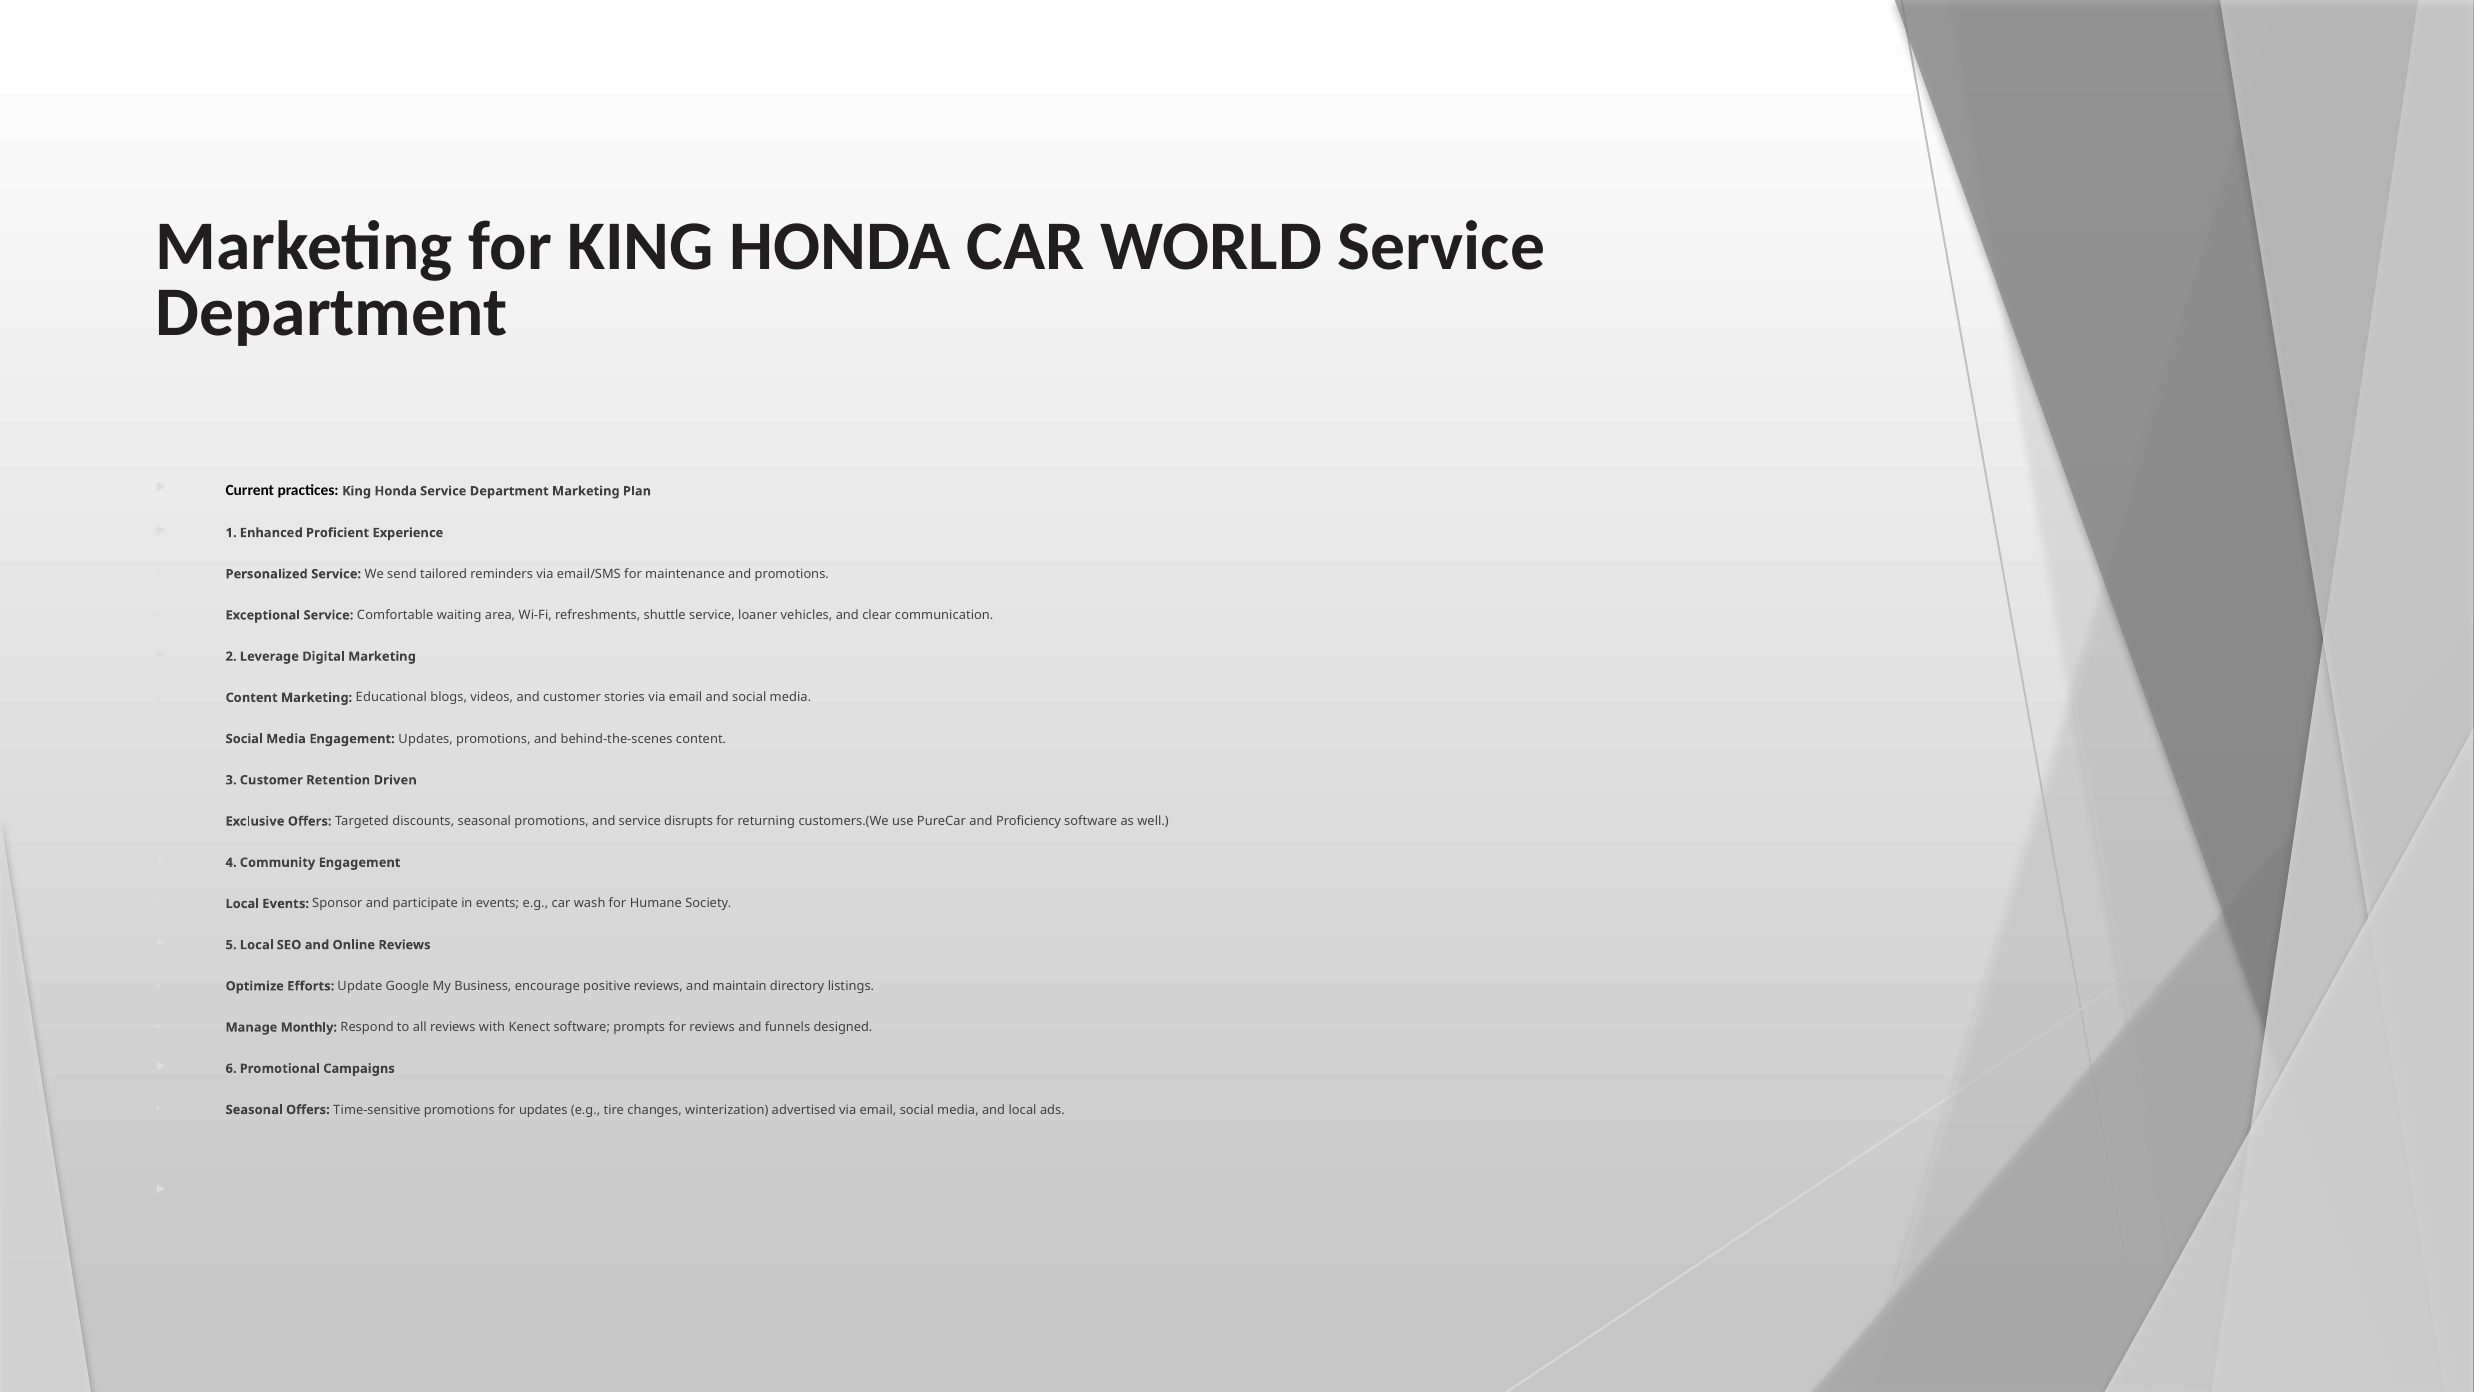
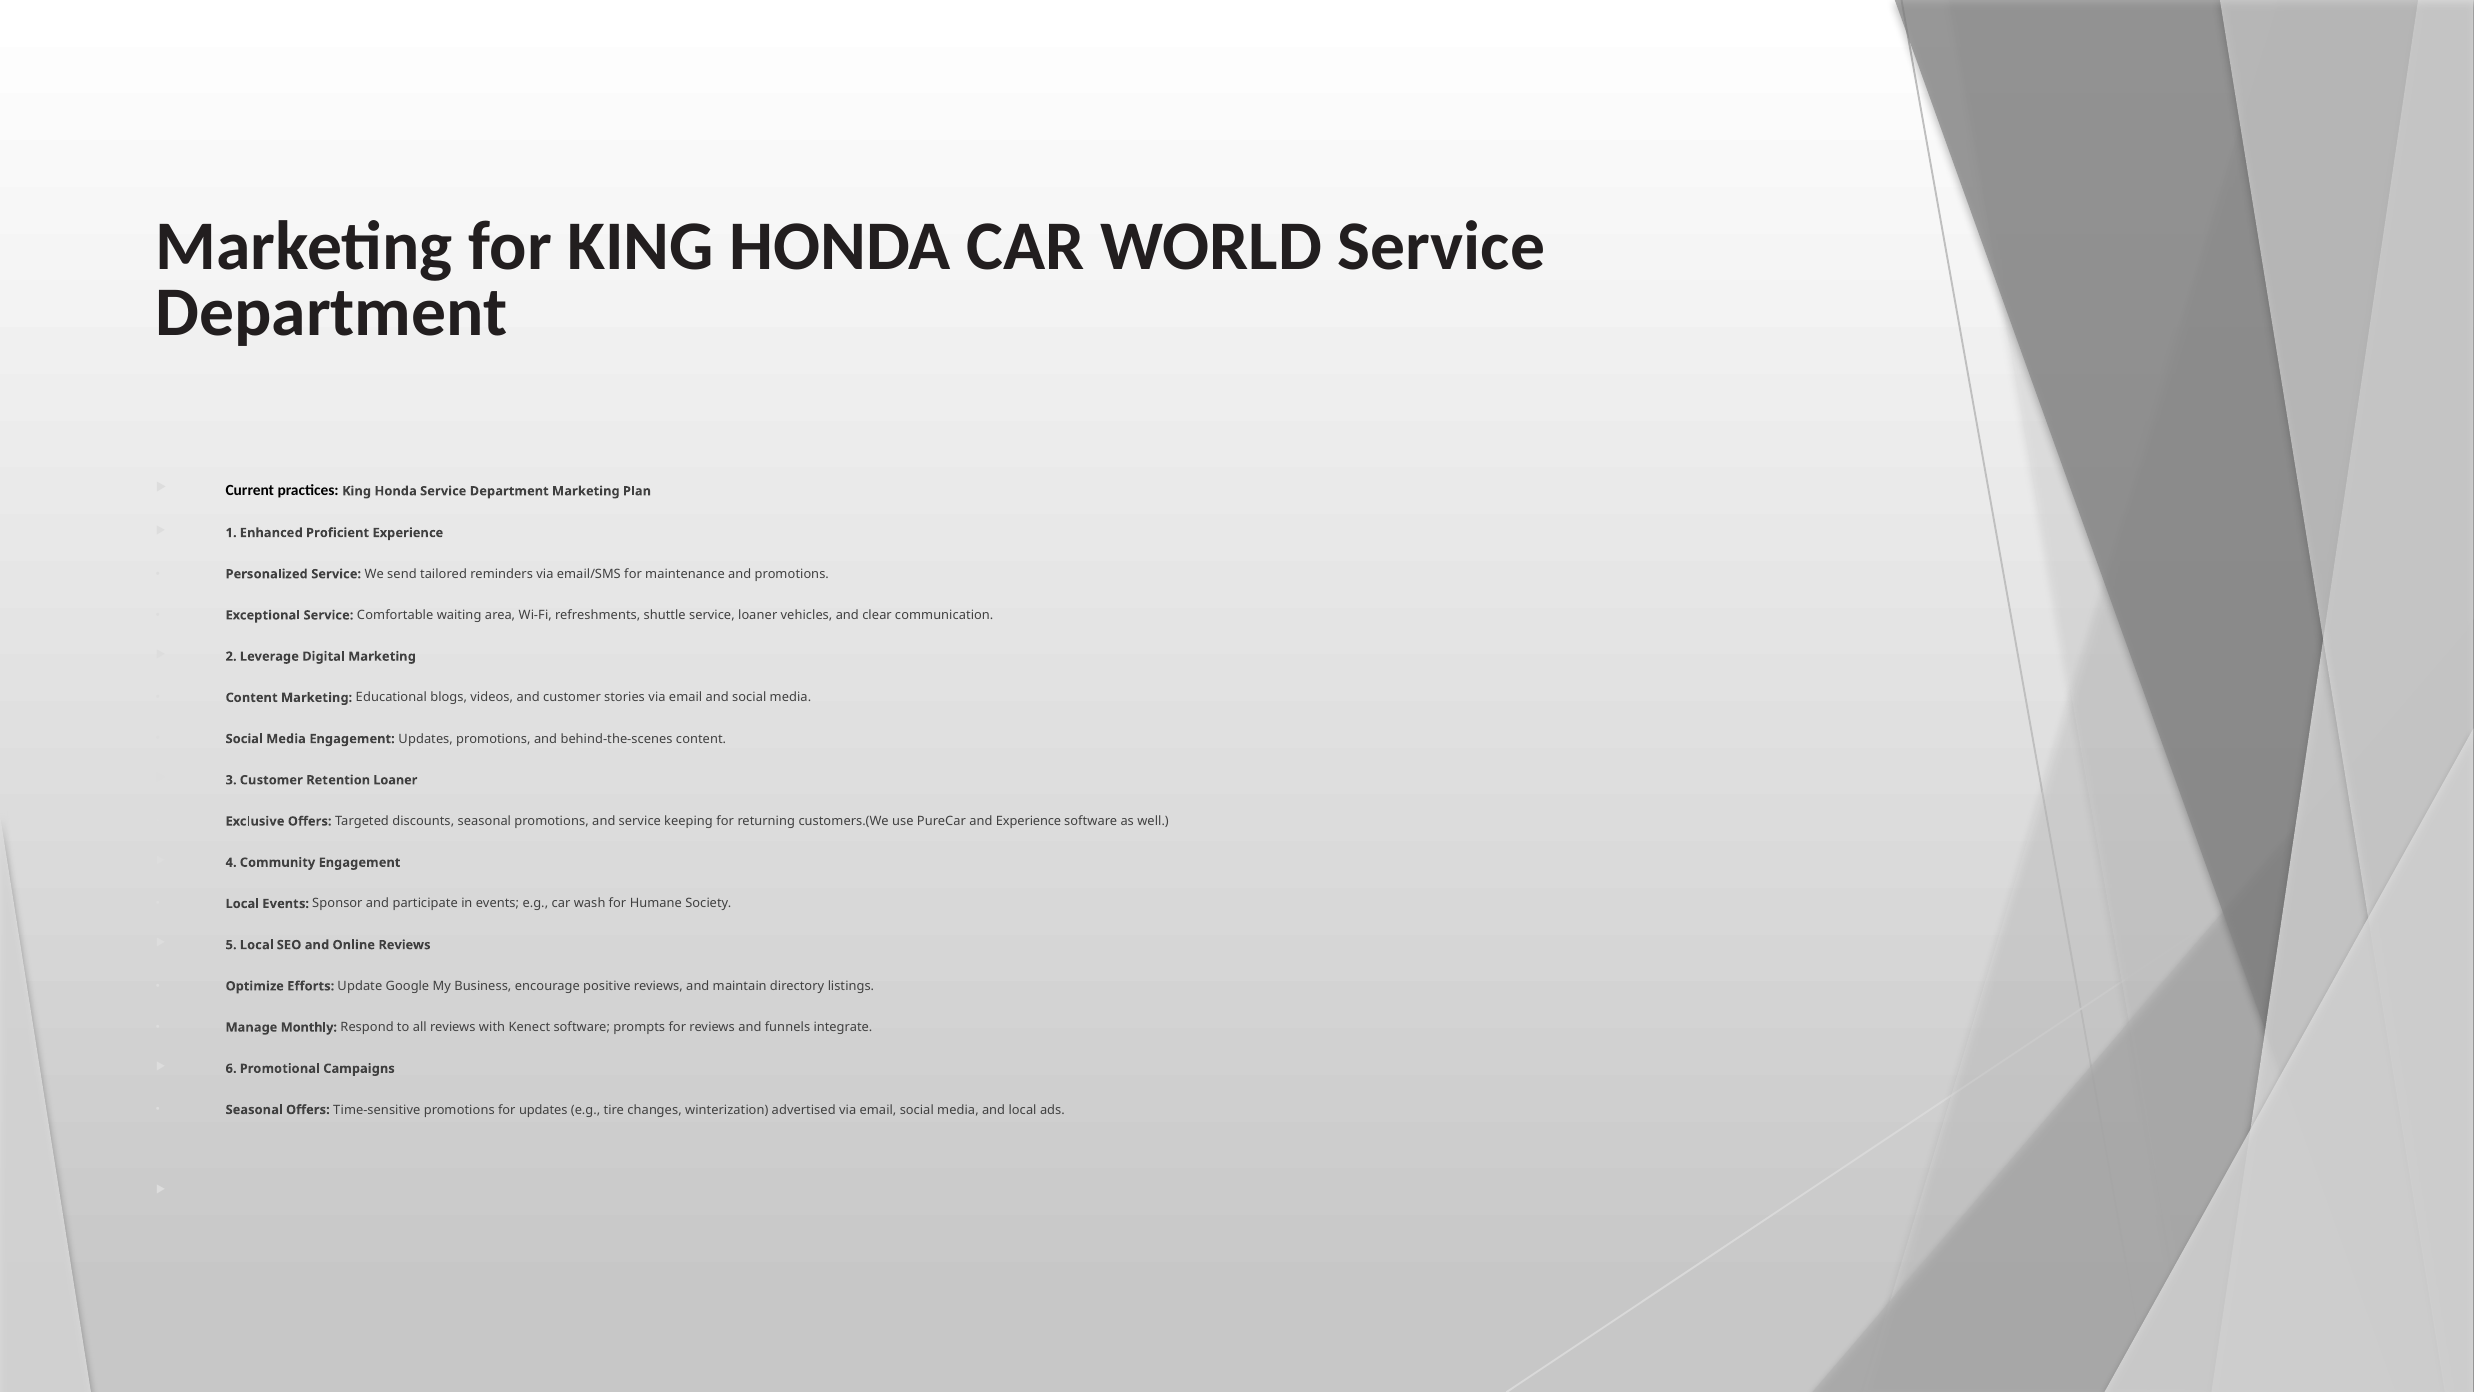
Retention Driven: Driven -> Loaner
disrupts: disrupts -> keeping
and Proficiency: Proficiency -> Experience
designed: designed -> integrate
